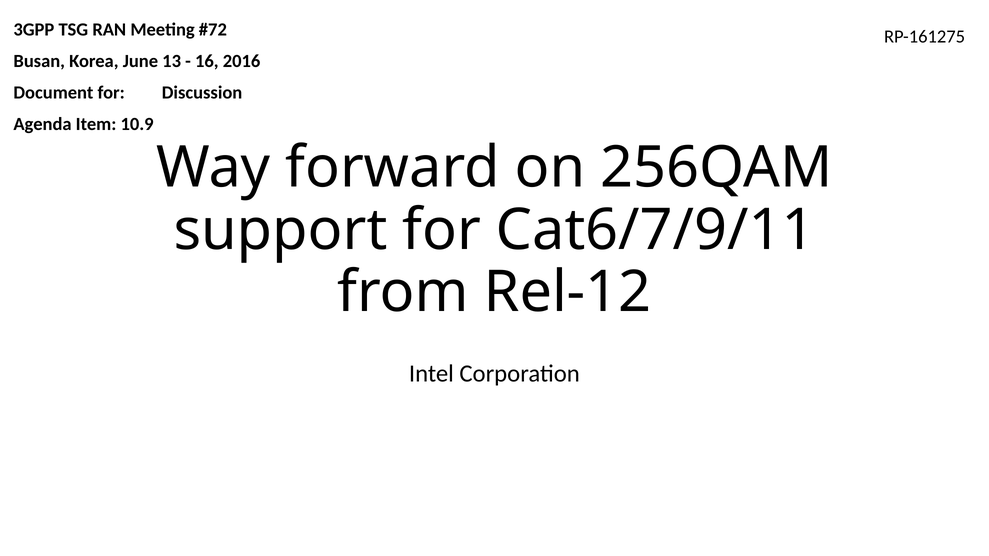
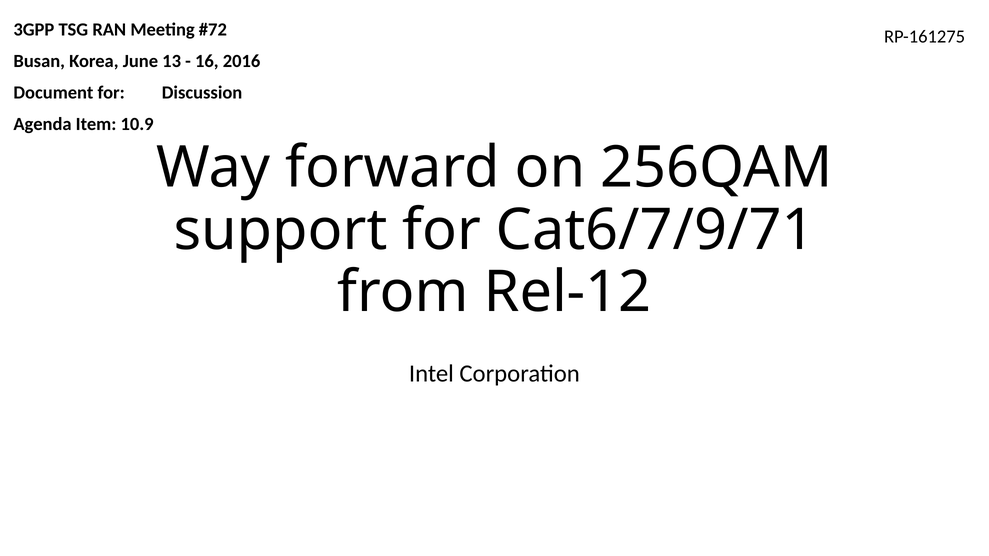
Cat6/7/9/11: Cat6/7/9/11 -> Cat6/7/9/71
